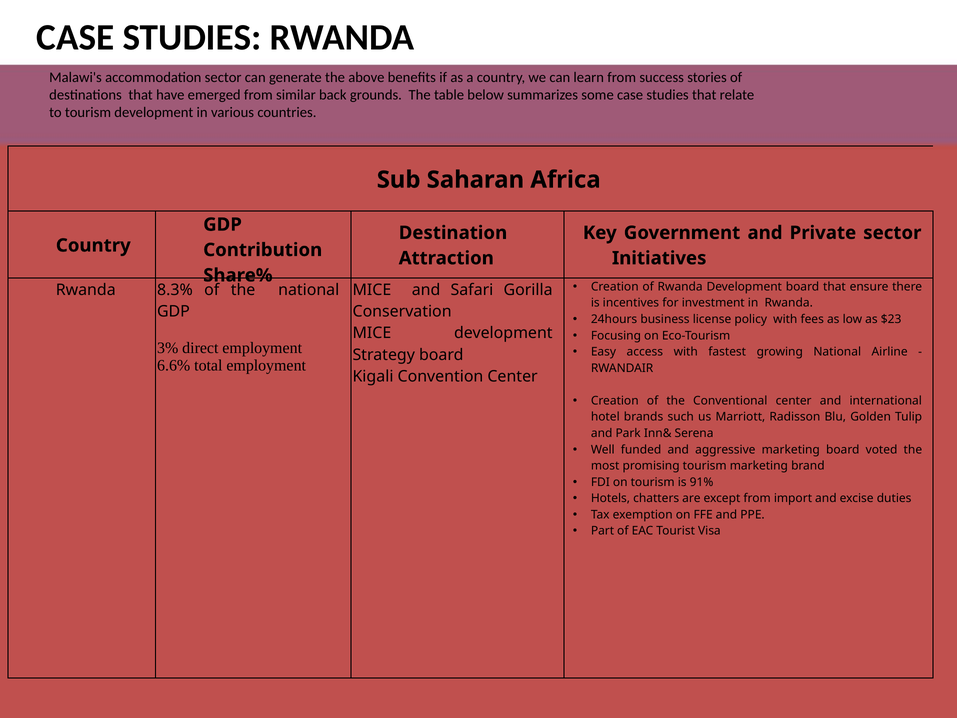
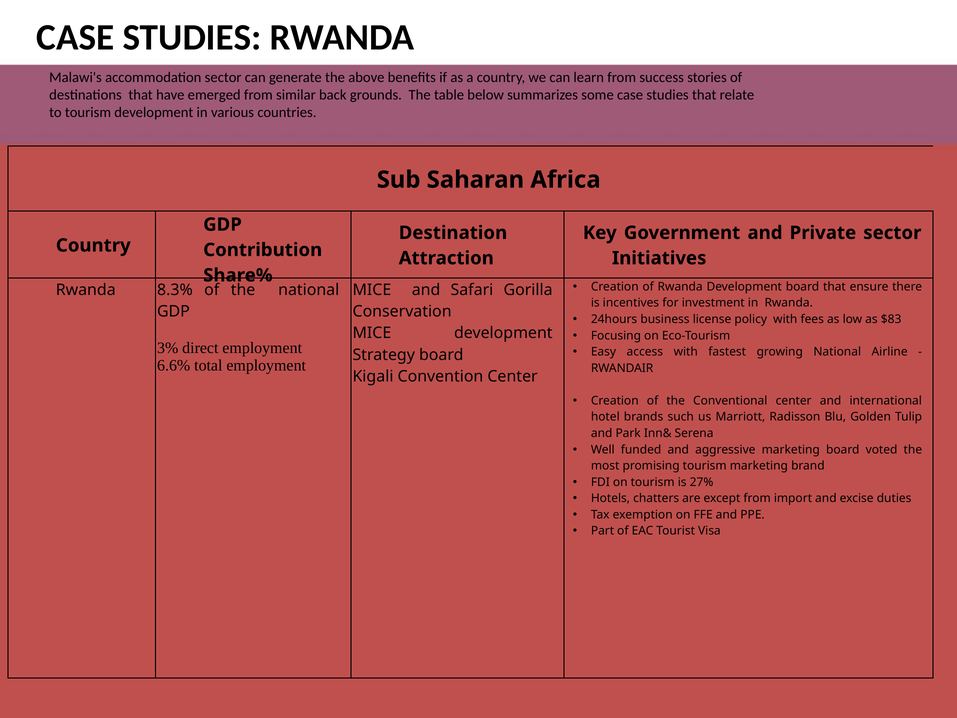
$23: $23 -> $83
91%: 91% -> 27%
